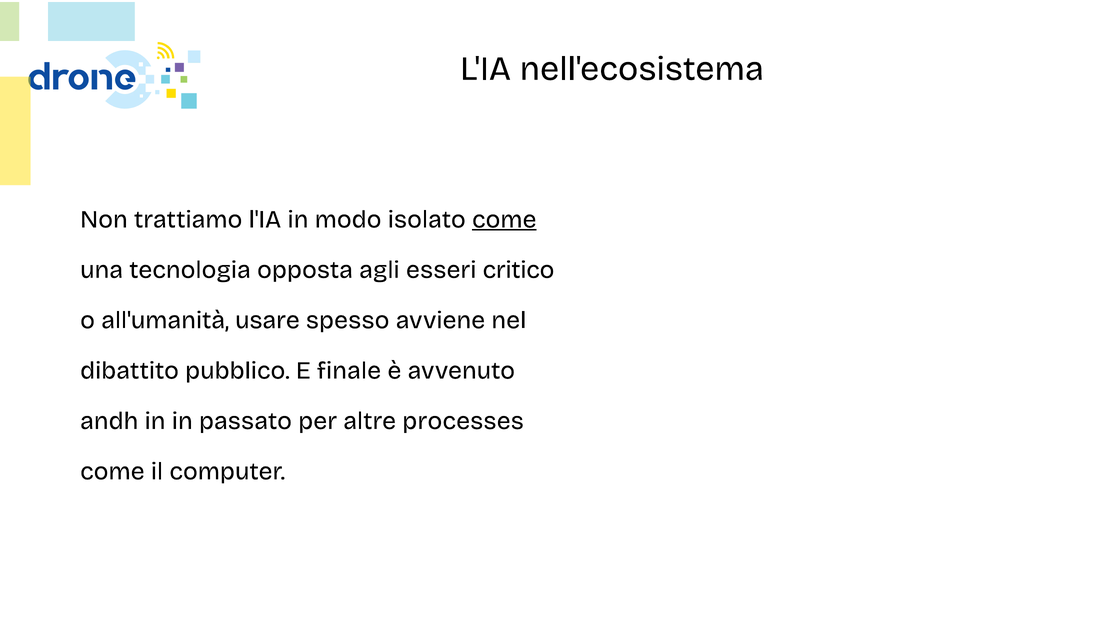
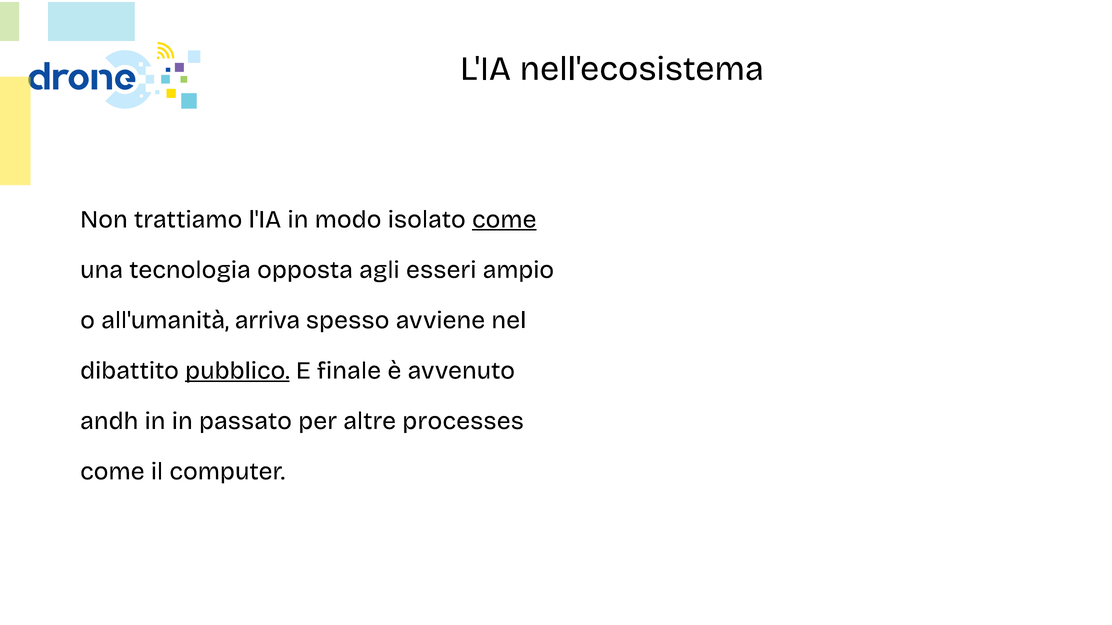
critico: critico -> ampio
usare: usare -> arriva
pubblico underline: none -> present
